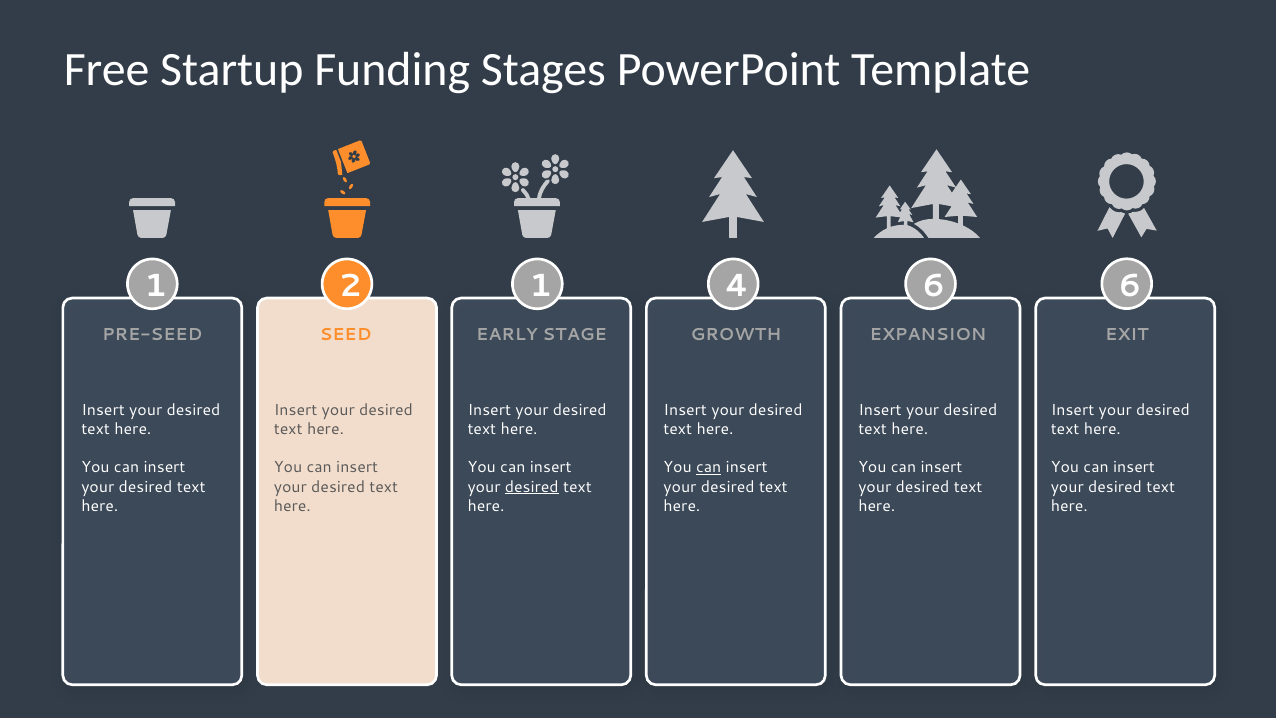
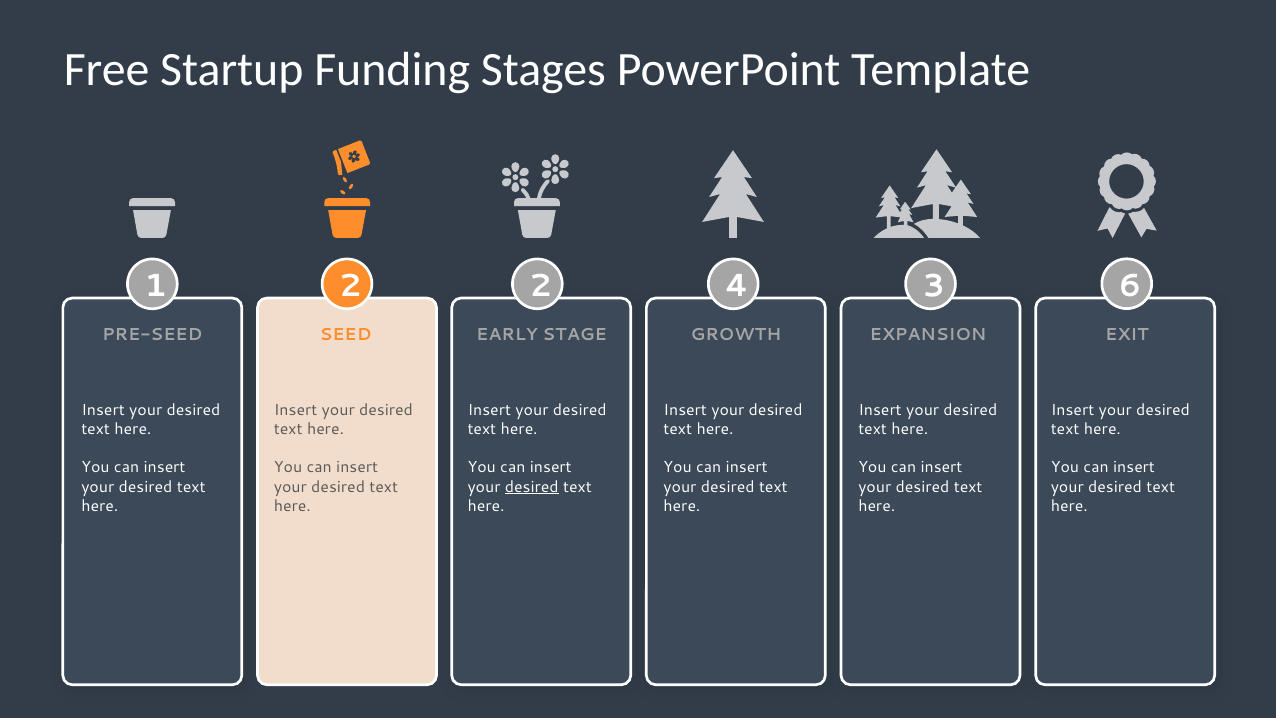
1 1: 1 -> 2
4 6: 6 -> 3
can at (709, 468) underline: present -> none
